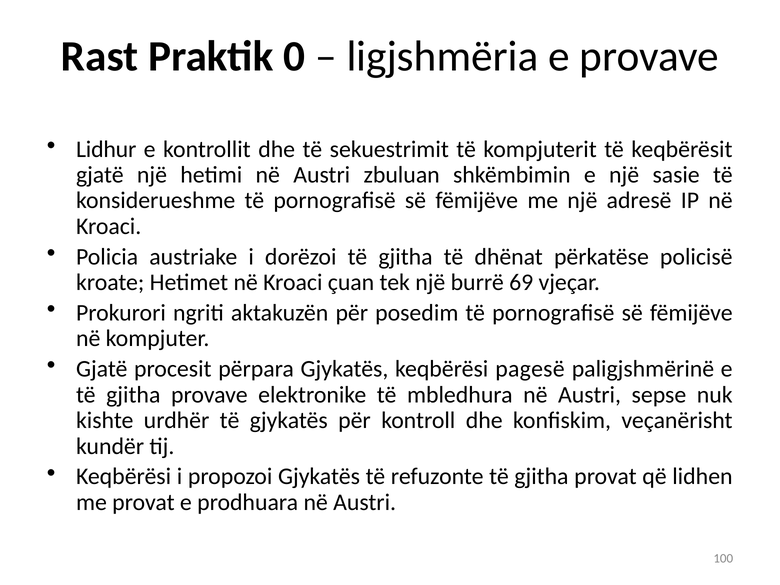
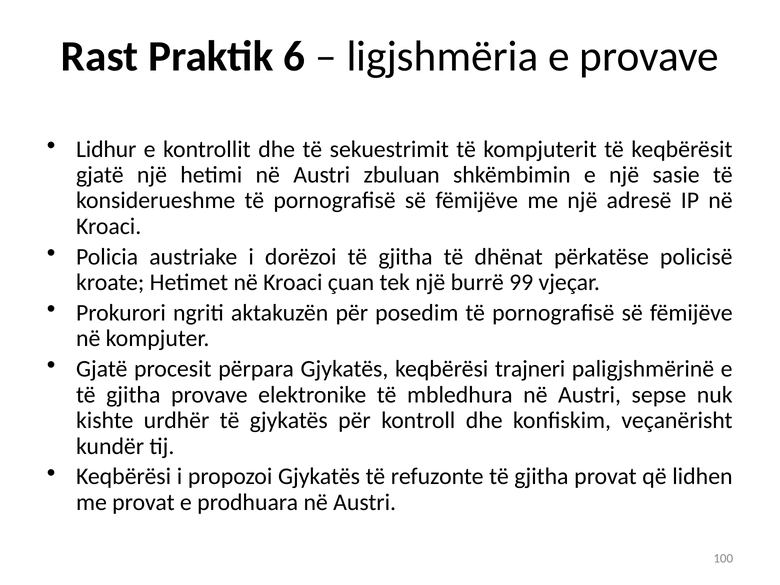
0: 0 -> 6
69: 69 -> 99
pagesë: pagesë -> trajneri
